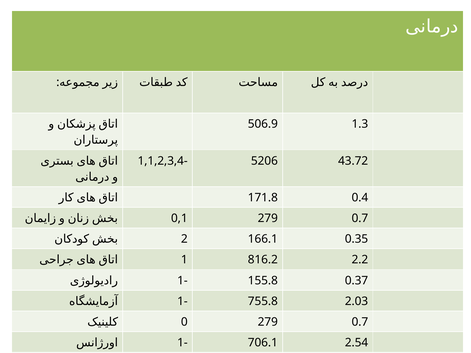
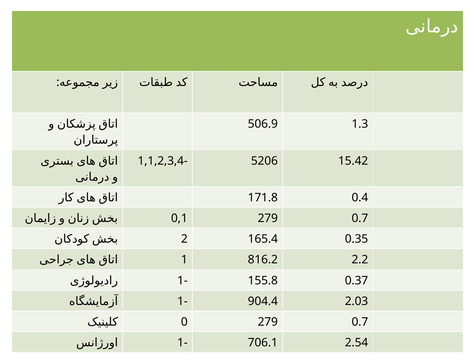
43.72: 43.72 -> 15.42
166.1: 166.1 -> 165.4
755.8: 755.8 -> 904.4
